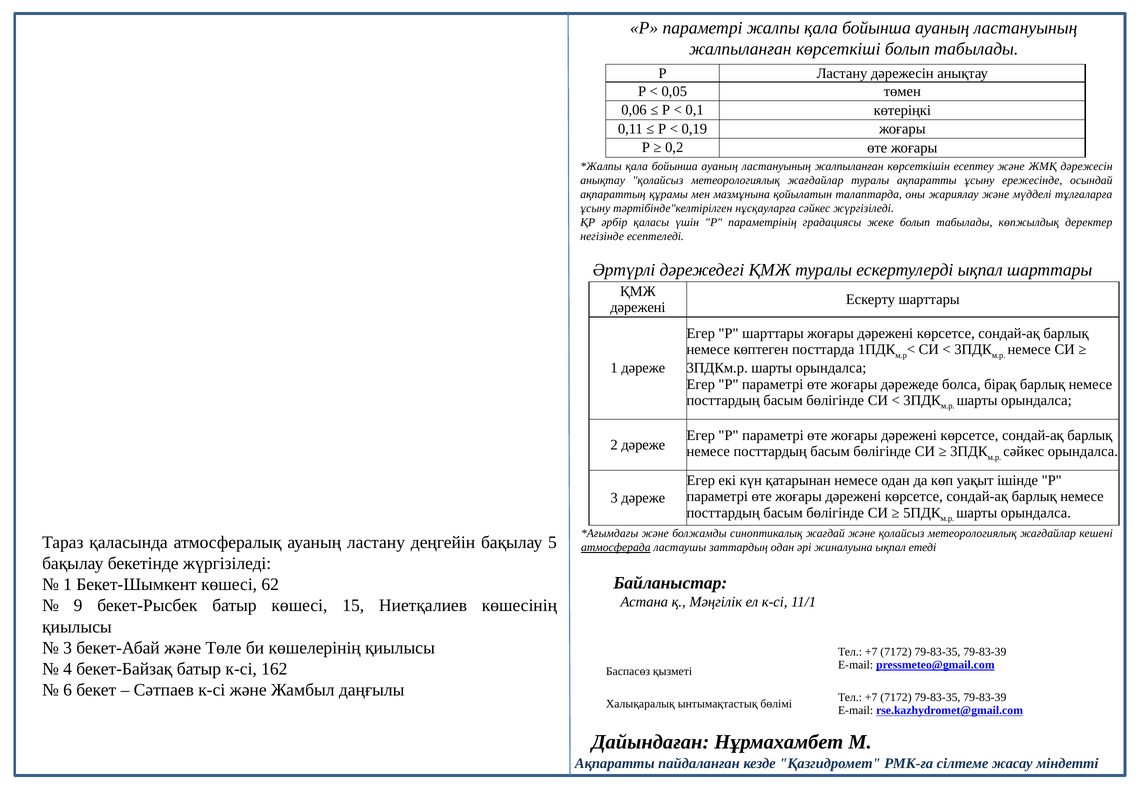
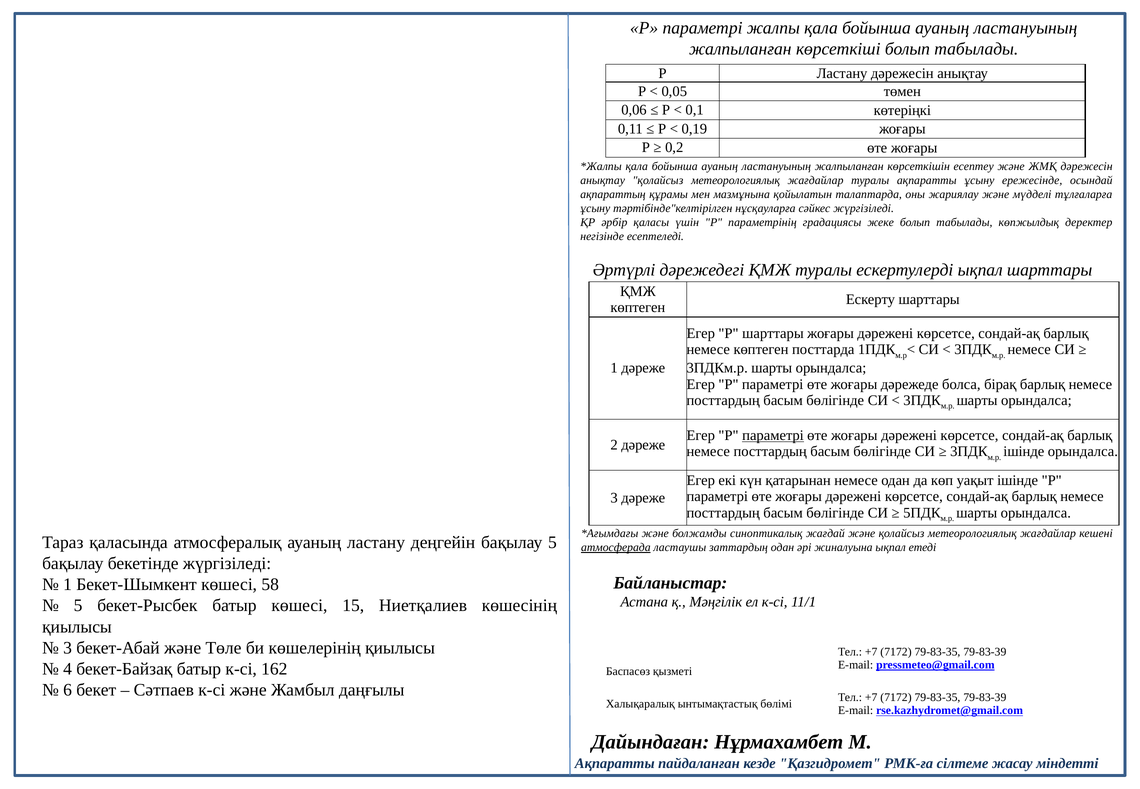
дәрежені at (638, 308): дәрежені -> көптеген
параметрі at (773, 436) underline: none -> present
сәйкес at (1024, 452): сәйкес -> ішінде
62: 62 -> 58
9 at (78, 606): 9 -> 5
